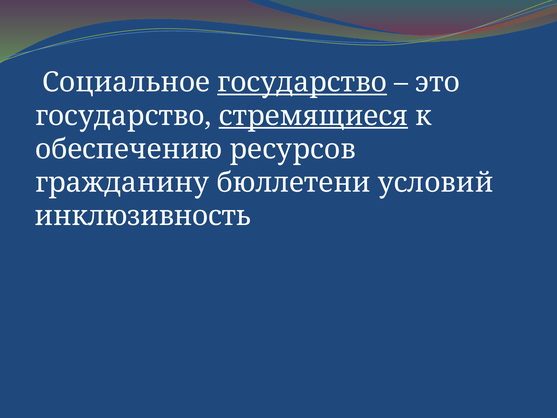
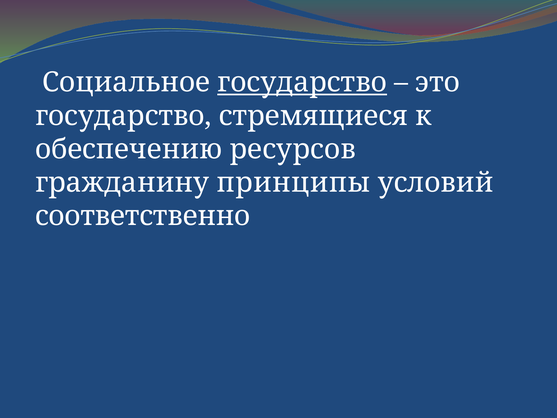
стремящиеся underline: present -> none
бюллетени: бюллетени -> принципы
инклюзивность: инклюзивность -> соответственно
